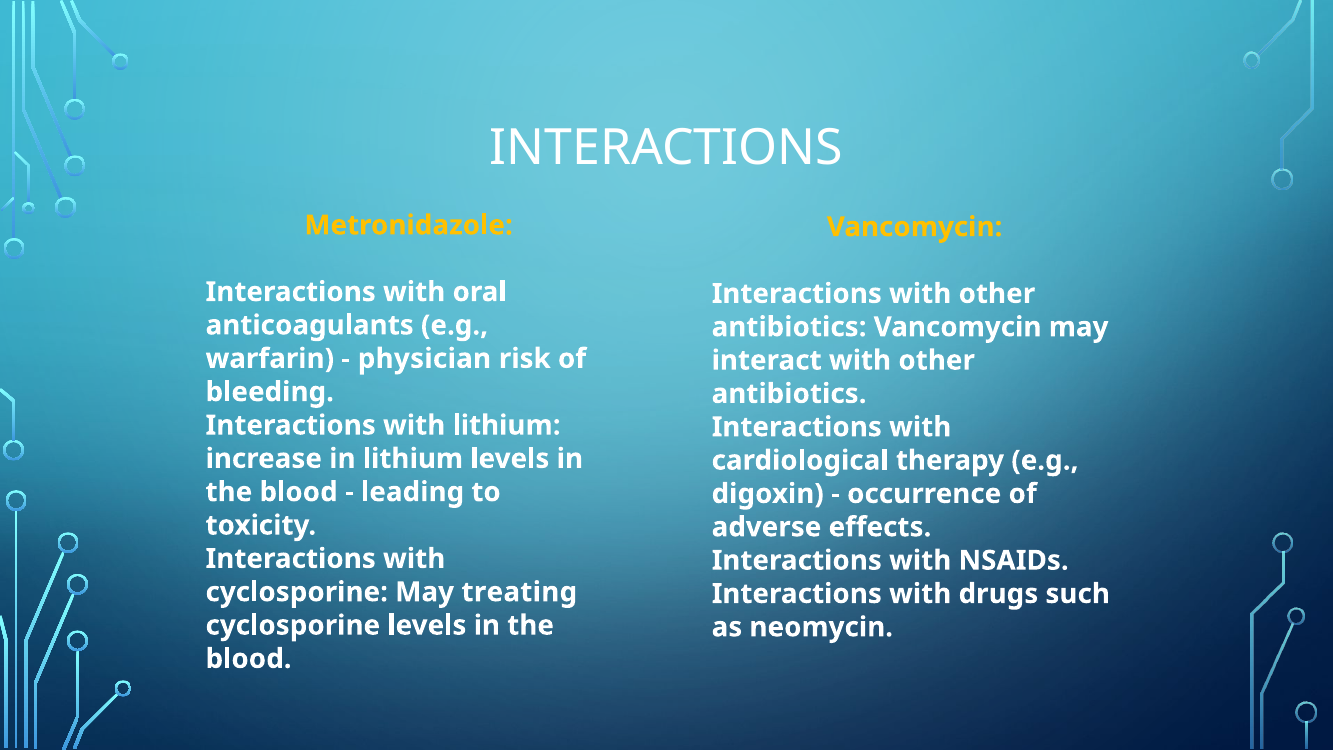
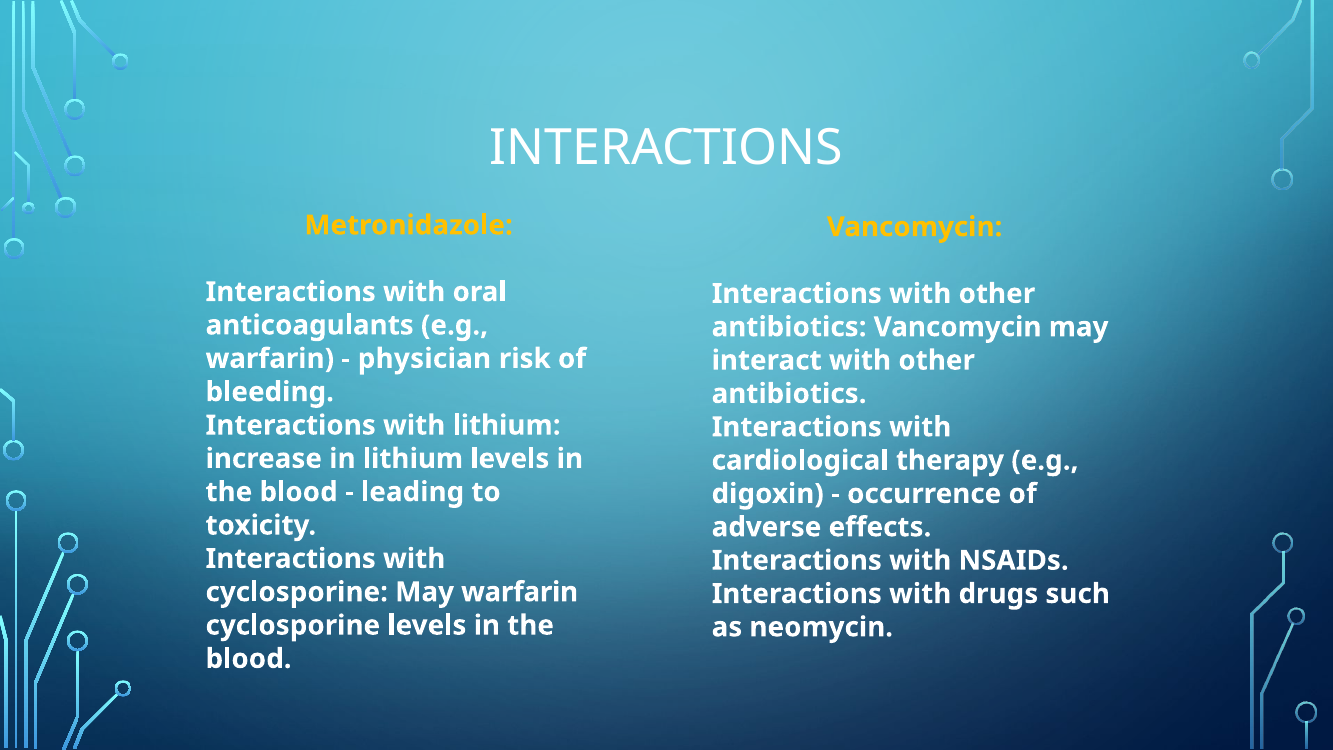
May treating: treating -> warfarin
